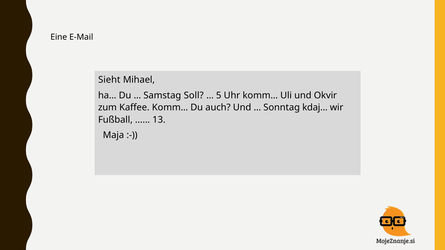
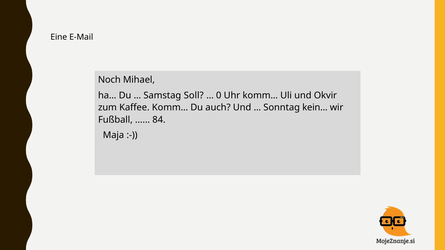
Sieht: Sieht -> Noch
5: 5 -> 0
kdaj…: kdaj… -> kein…
13: 13 -> 84
